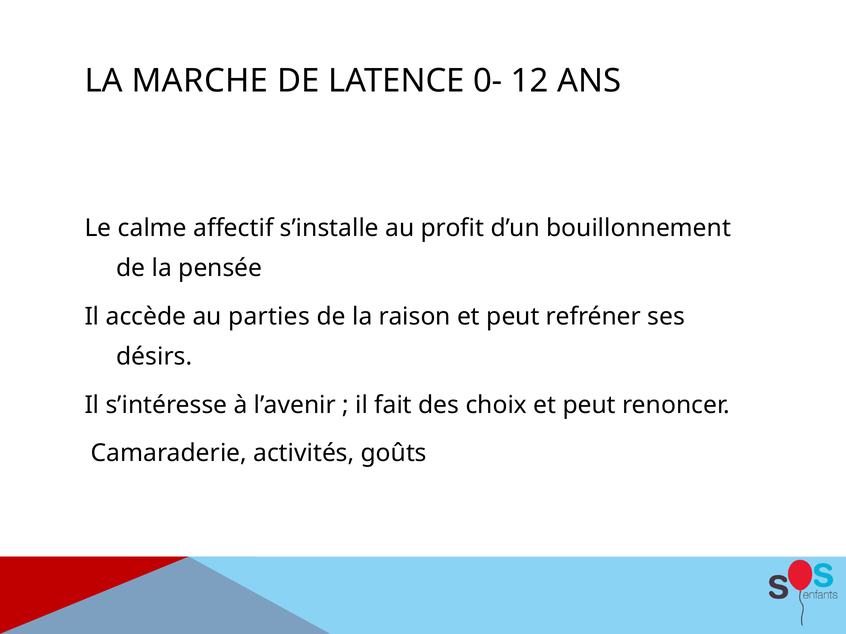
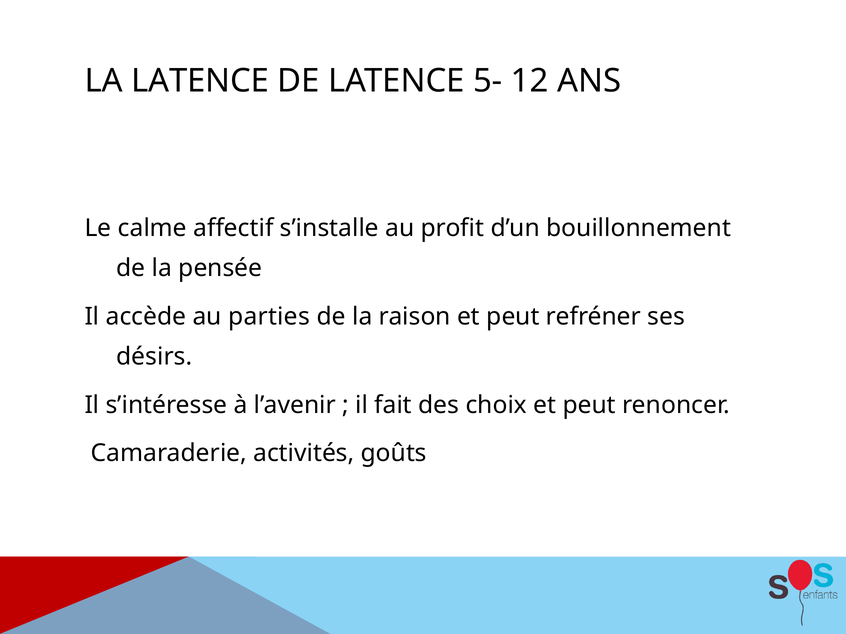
LA MARCHE: MARCHE -> LATENCE
0-: 0- -> 5-
